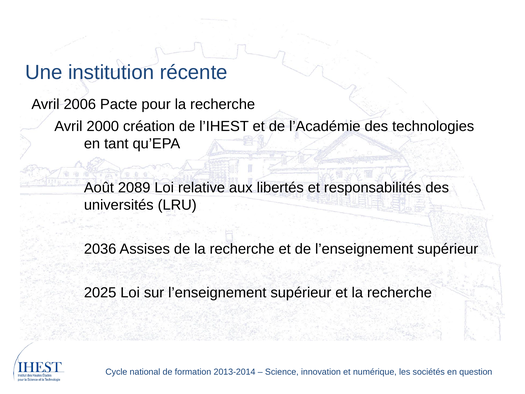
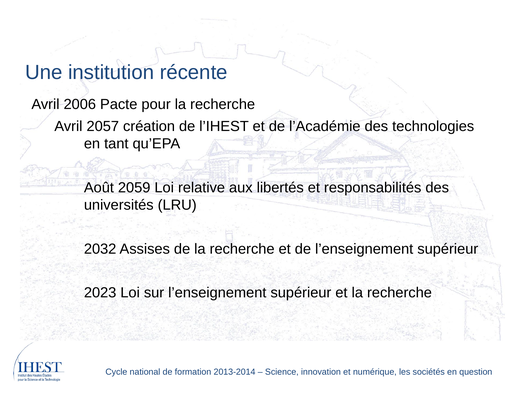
2000: 2000 -> 2057
2089: 2089 -> 2059
2036: 2036 -> 2032
2025: 2025 -> 2023
